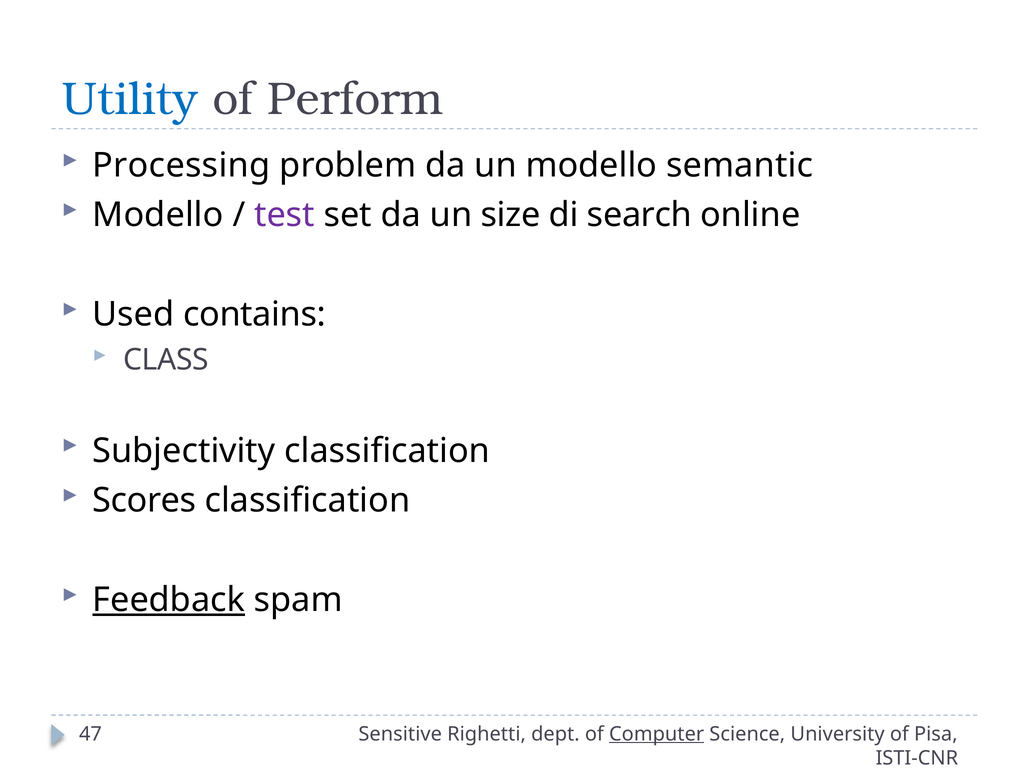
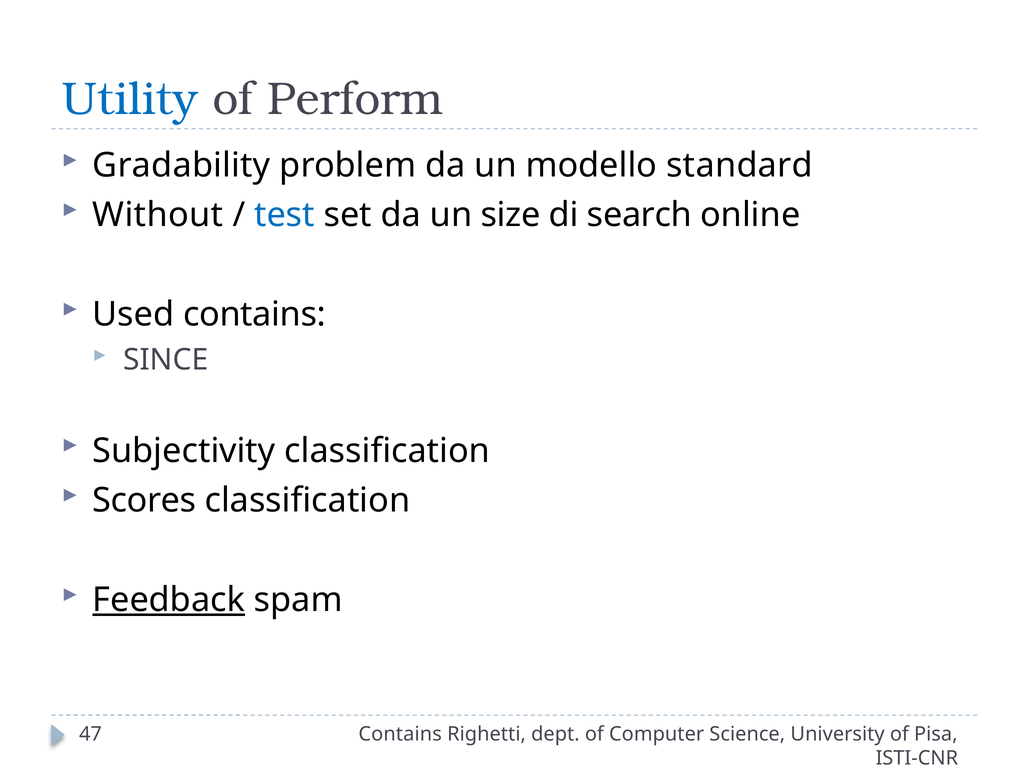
Processing: Processing -> Gradability
semantic: semantic -> standard
Modello at (158, 215): Modello -> Without
test colour: purple -> blue
CLASS: CLASS -> SINCE
Sensitive at (400, 734): Sensitive -> Contains
Computer underline: present -> none
